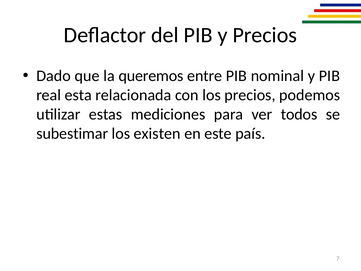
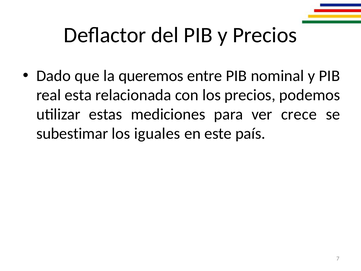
todos: todos -> crece
existen: existen -> iguales
